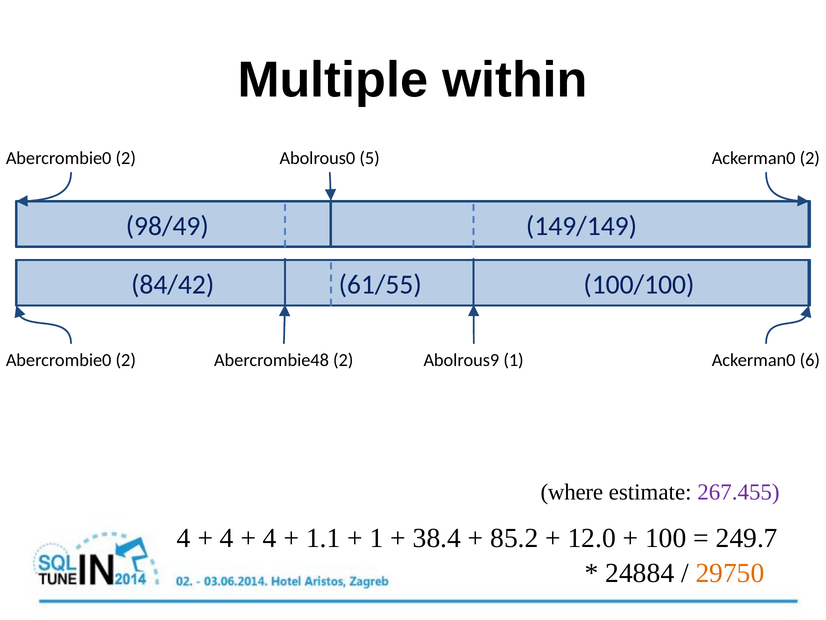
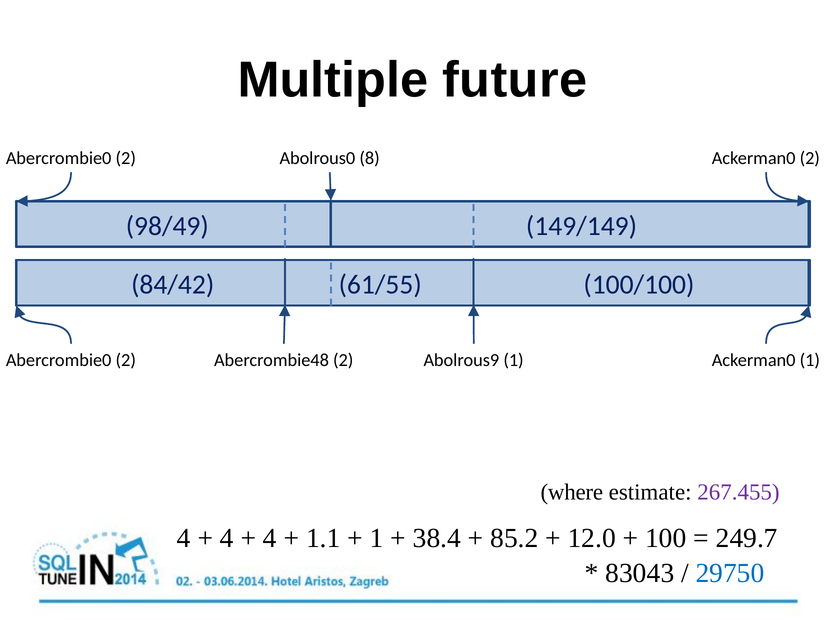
within: within -> future
5: 5 -> 8
Ackerman0 6: 6 -> 1
24884: 24884 -> 83043
29750 colour: orange -> blue
